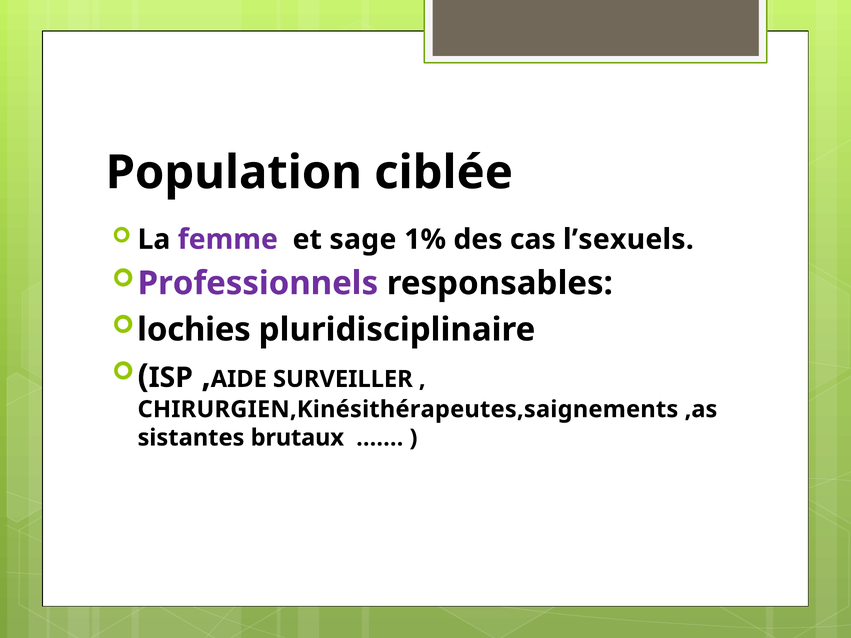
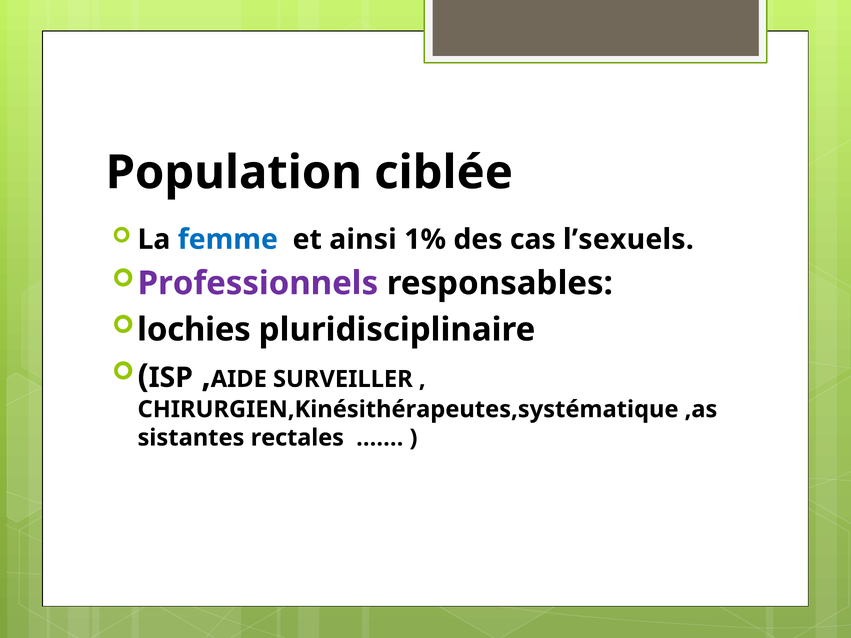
femme colour: purple -> blue
sage: sage -> ainsi
CHIRURGIEN,Kinésithérapeutes,saignements: CHIRURGIEN,Kinésithérapeutes,saignements -> CHIRURGIEN,Kinésithérapeutes,systématique
brutaux: brutaux -> rectales
